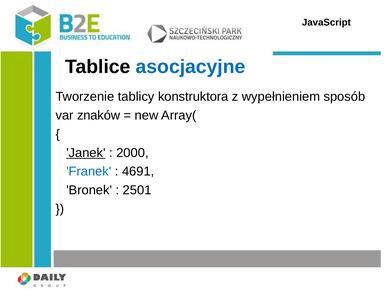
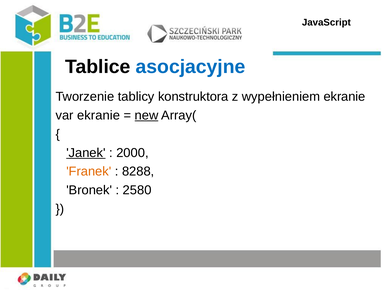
wypełnieniem sposób: sposób -> ekranie
var znaków: znaków -> ekranie
new underline: none -> present
Franek colour: blue -> orange
4691: 4691 -> 8288
2501: 2501 -> 2580
